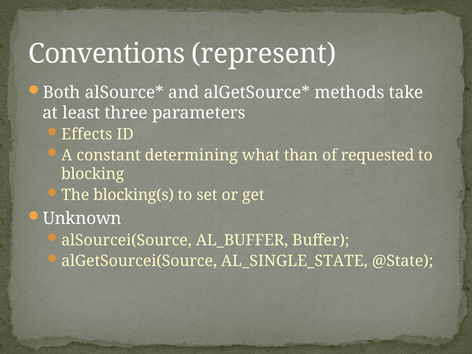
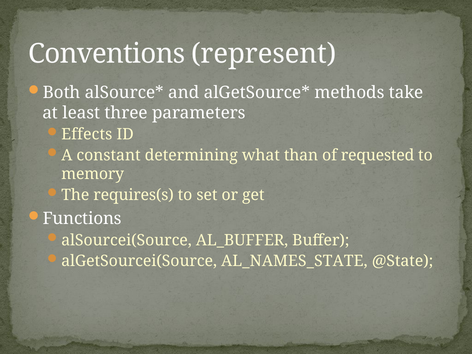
blocking: blocking -> memory
blocking(s: blocking(s -> requires(s
Unknown: Unknown -> Functions
AL_SINGLE_STATE: AL_SINGLE_STATE -> AL_NAMES_STATE
